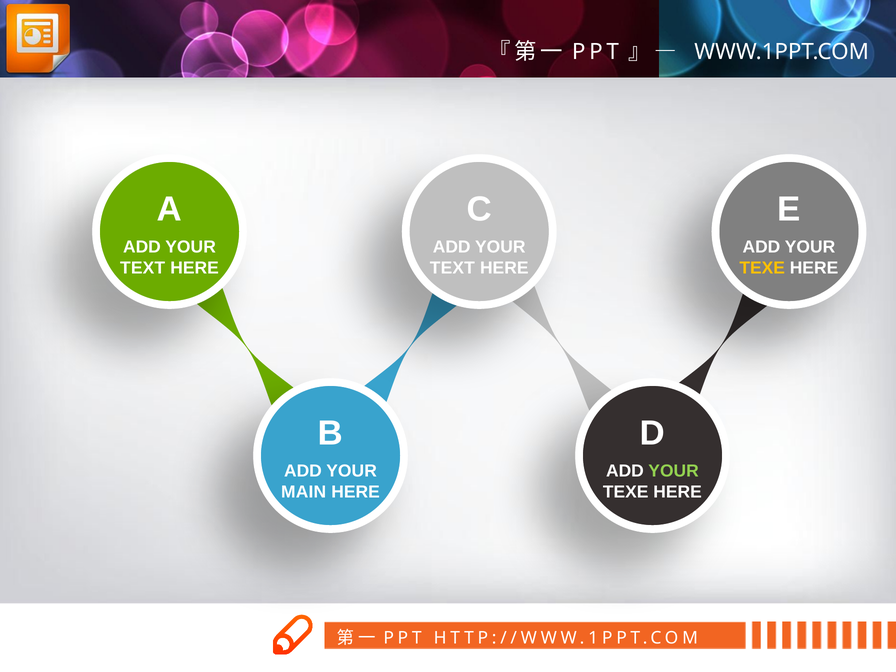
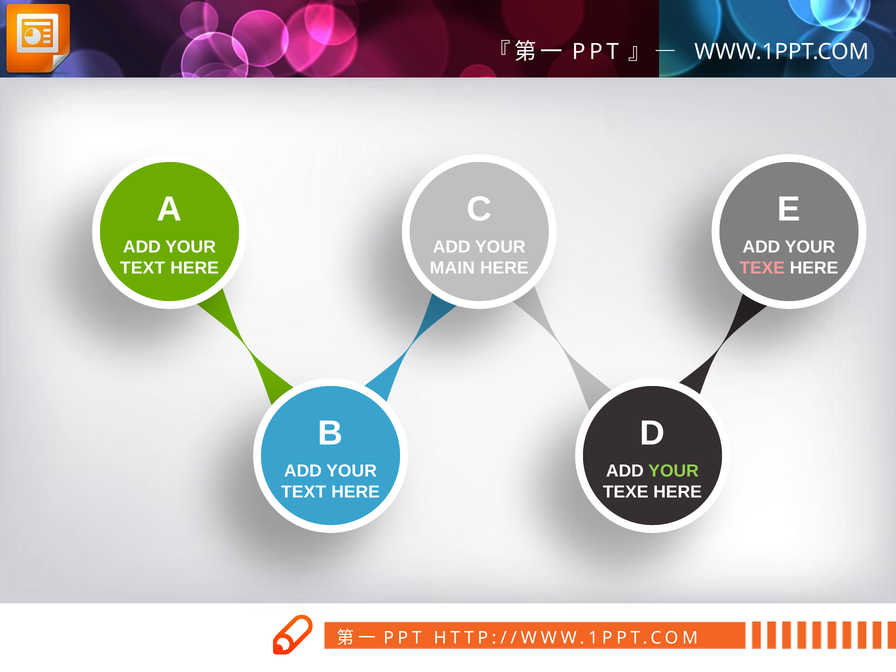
TEXT at (452, 268): TEXT -> MAIN
TEXE at (762, 268) colour: yellow -> pink
MAIN at (304, 492): MAIN -> TEXT
